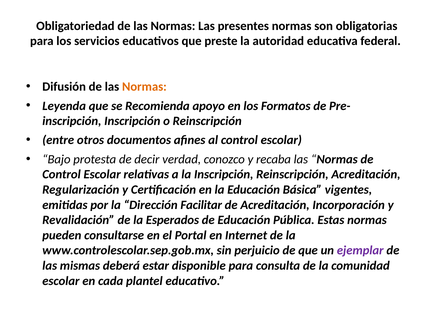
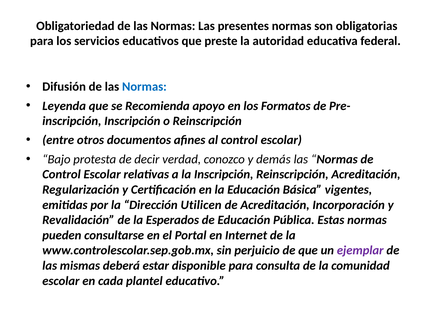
Normas at (144, 87) colour: orange -> blue
recaba: recaba -> demás
Facilitar: Facilitar -> Utilicen
